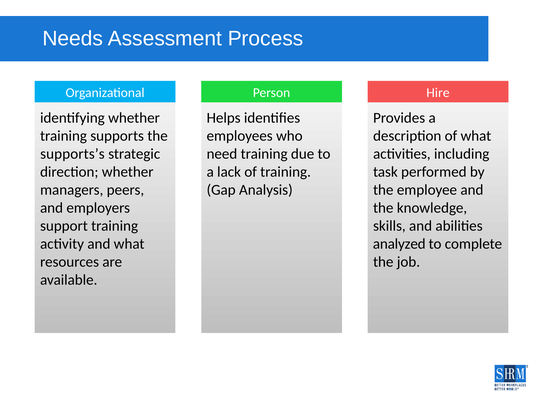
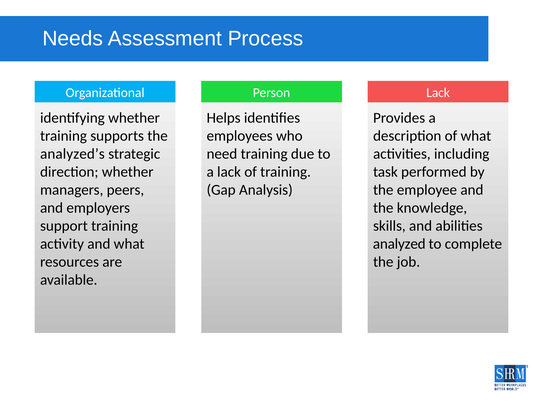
Hire at (438, 93): Hire -> Lack
supports’s: supports’s -> analyzed’s
